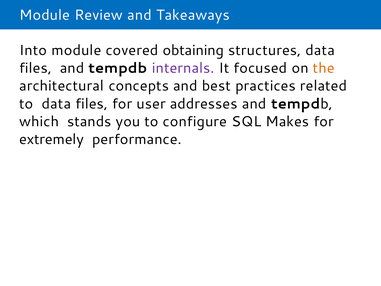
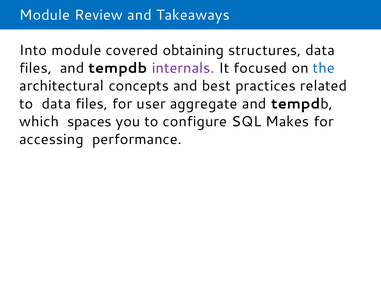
the colour: orange -> blue
addresses: addresses -> aggregate
stands: stands -> spaces
extremely: extremely -> accessing
